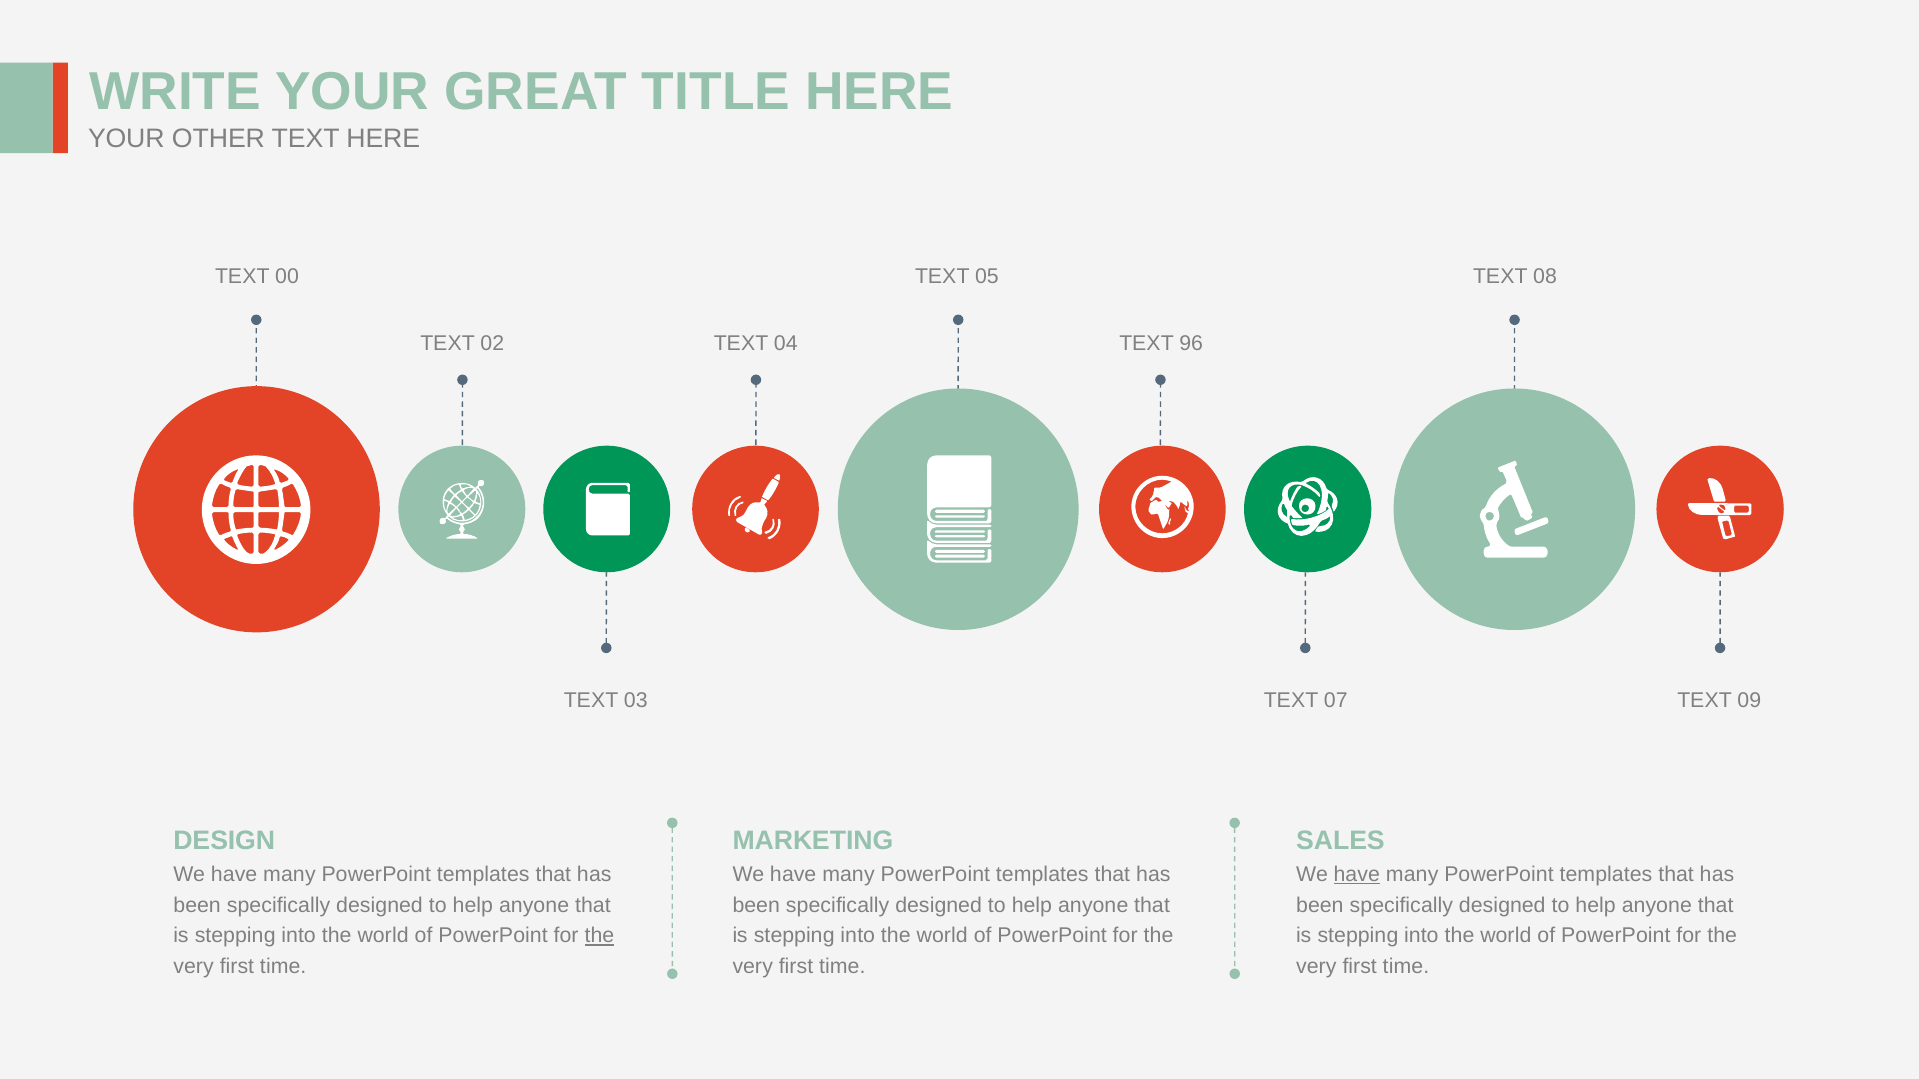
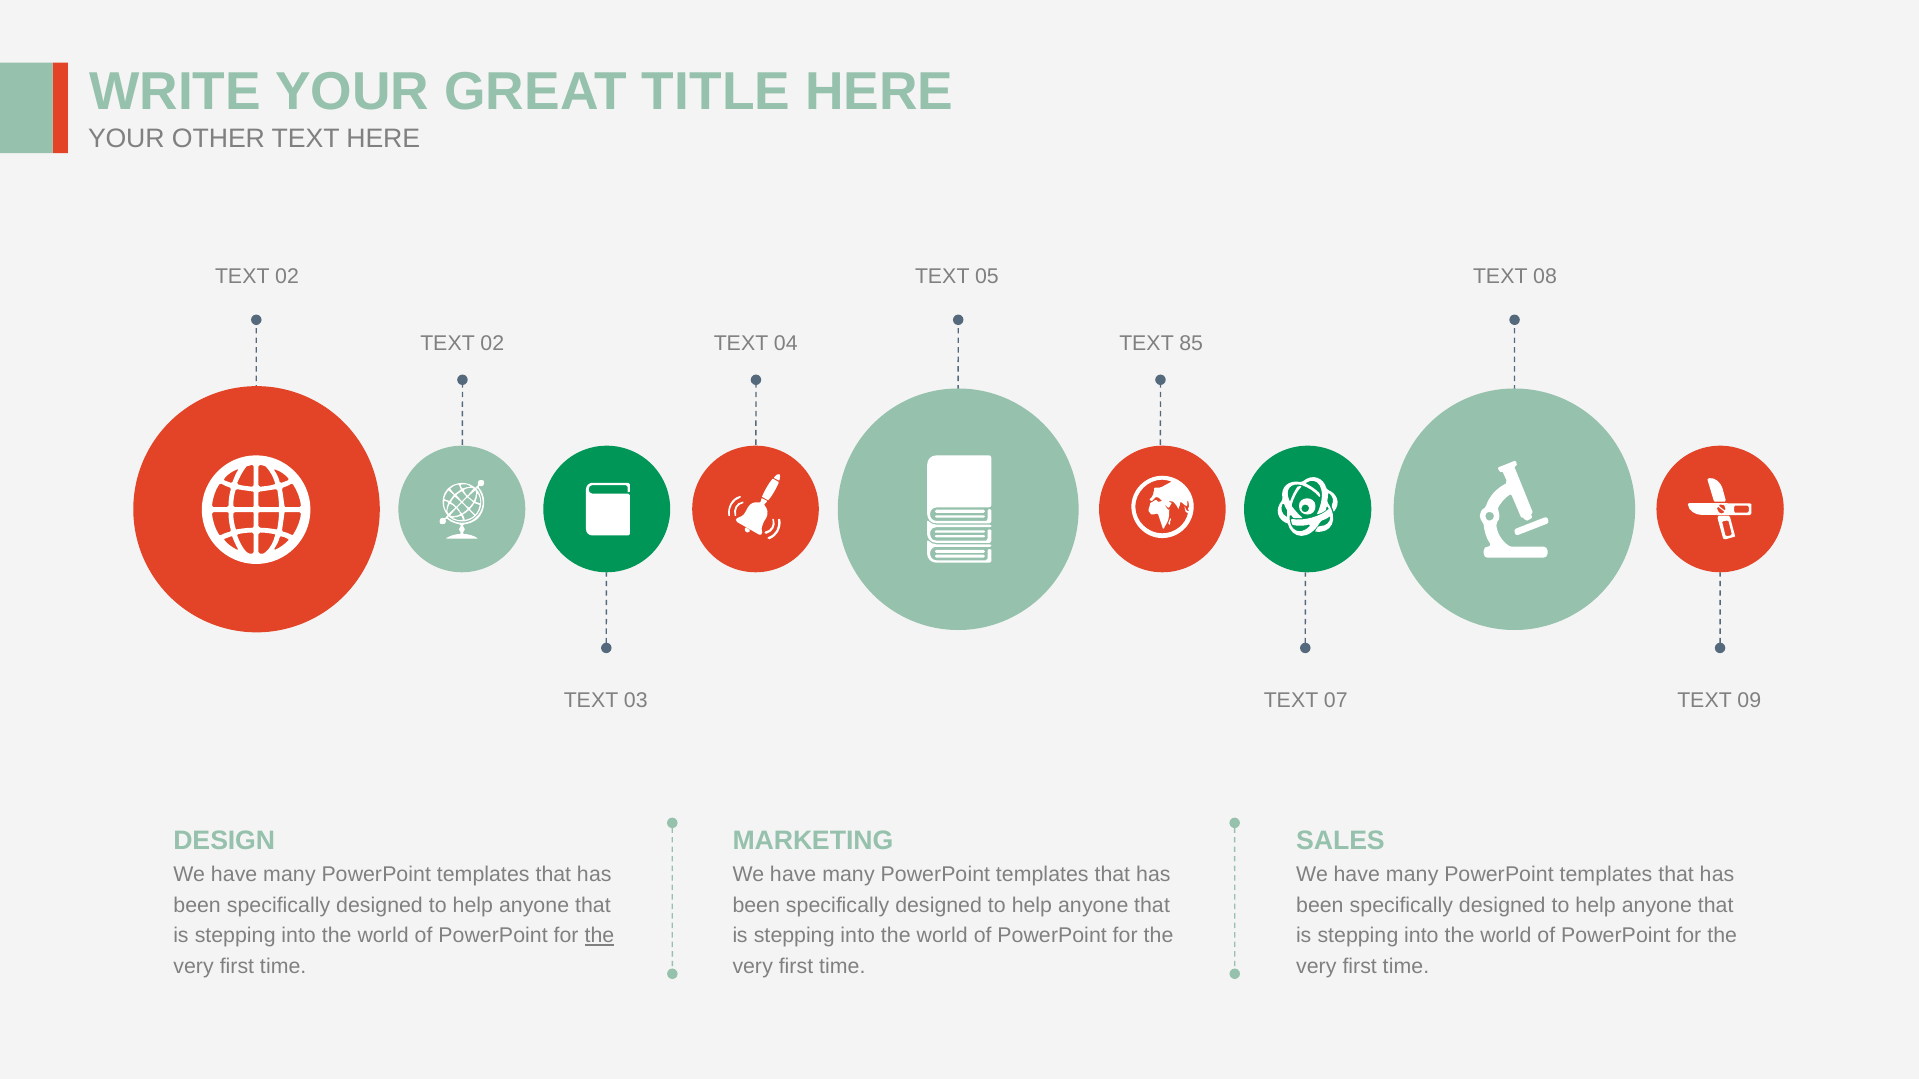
00 at (287, 276): 00 -> 02
96: 96 -> 85
have at (1357, 875) underline: present -> none
